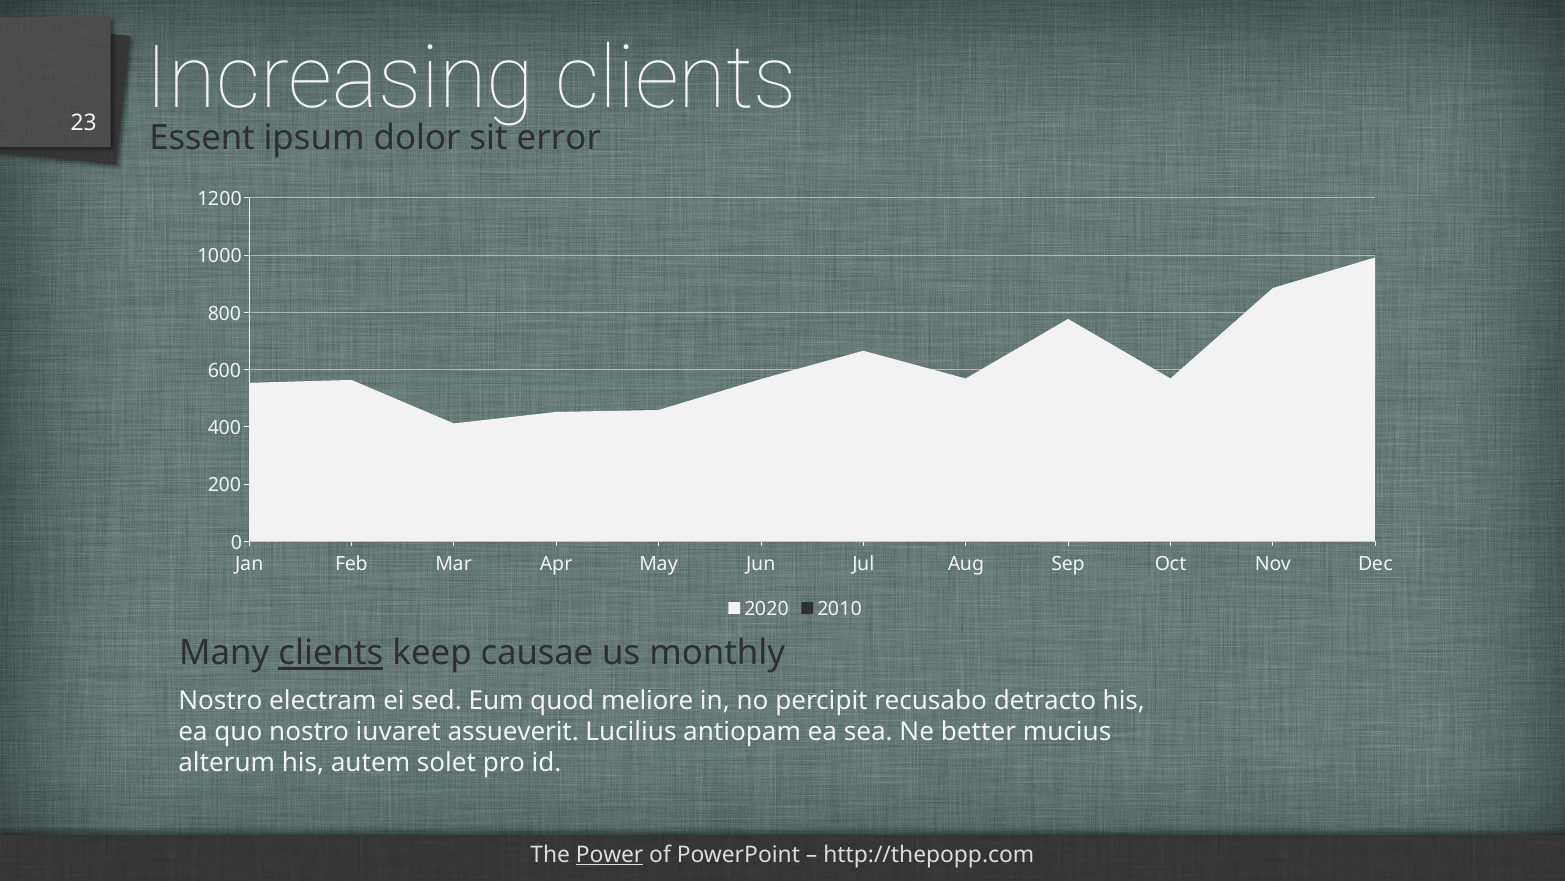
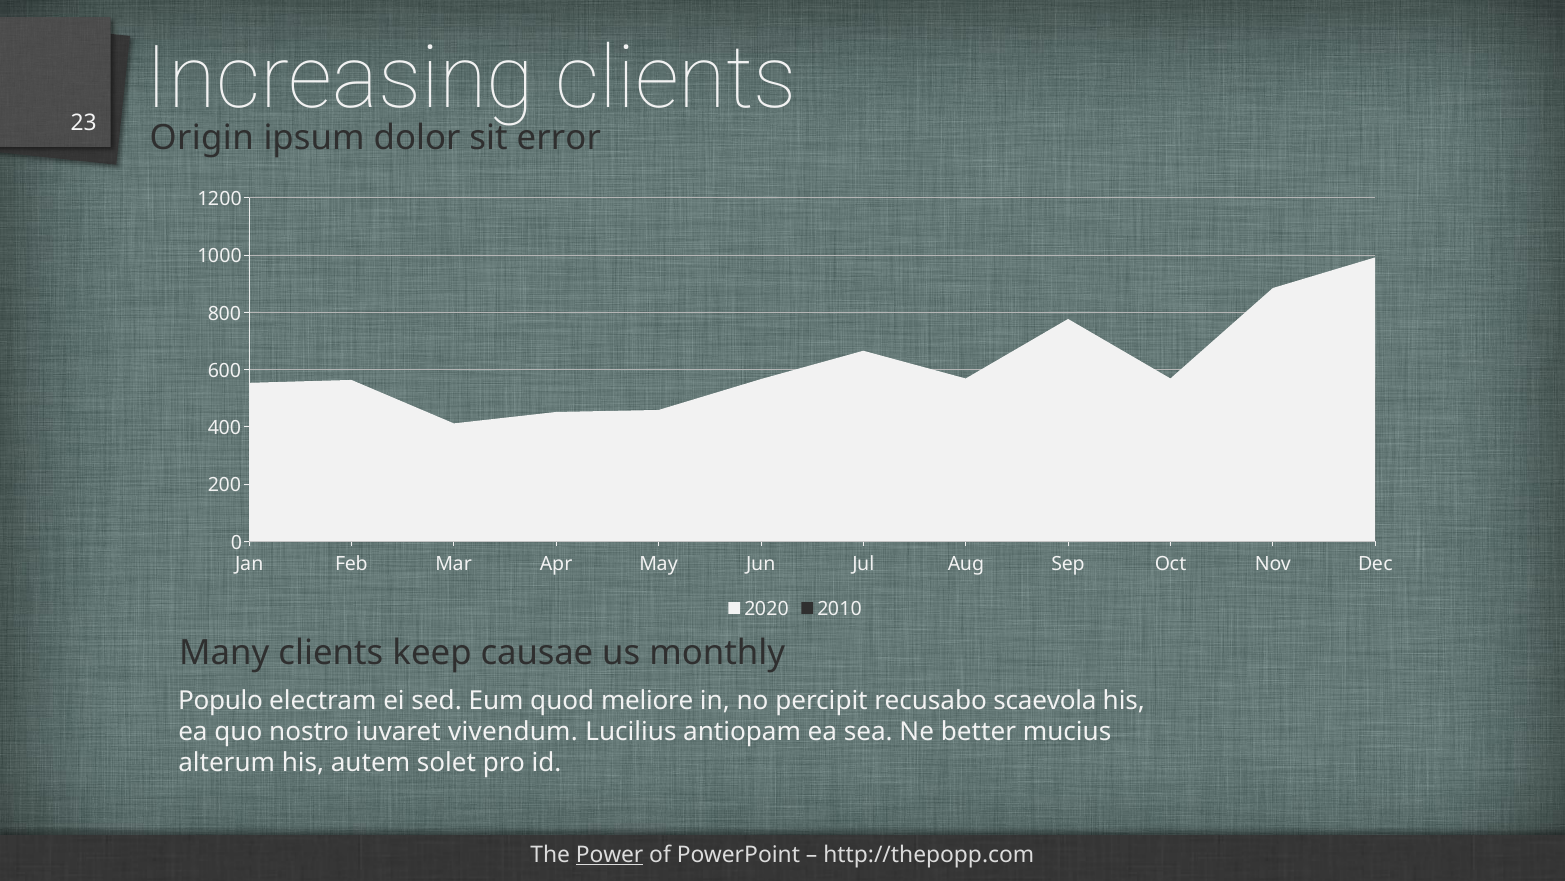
Essent: Essent -> Origin
clients at (331, 653) underline: present -> none
Nostro at (220, 700): Nostro -> Populo
detracto: detracto -> scaevola
assueverit: assueverit -> vivendum
